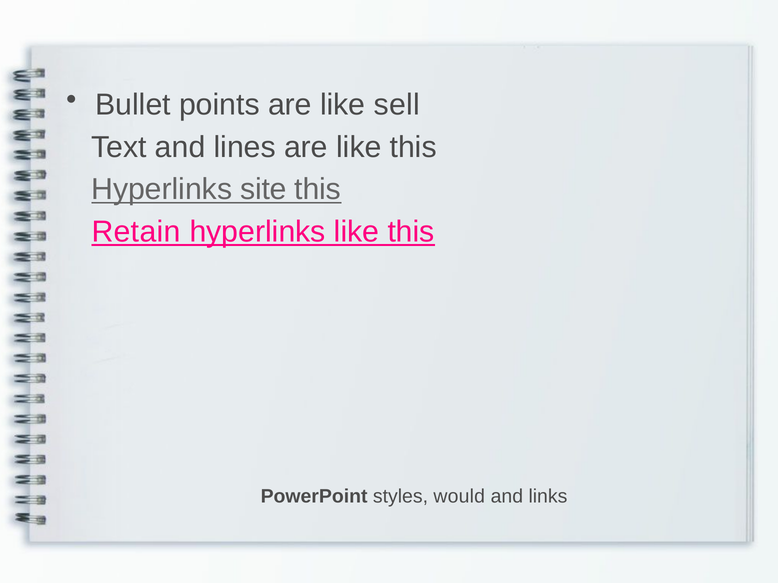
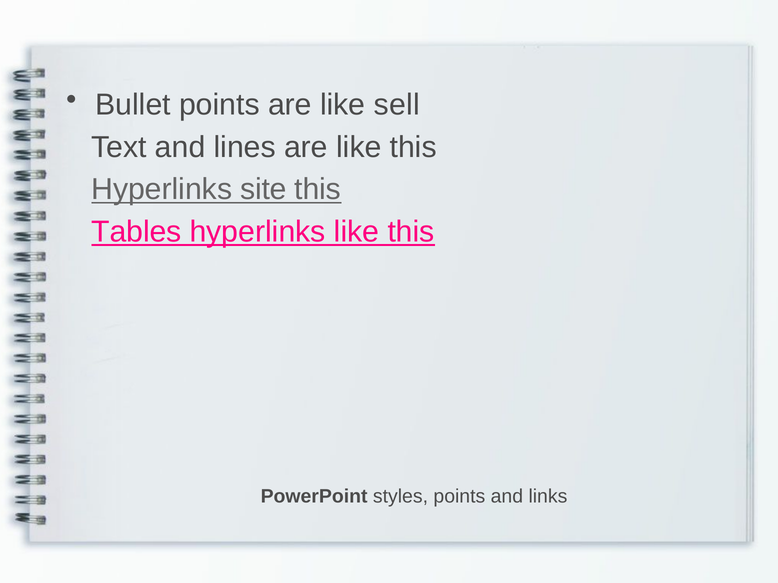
Retain: Retain -> Tables
styles would: would -> points
